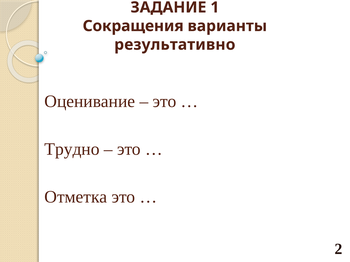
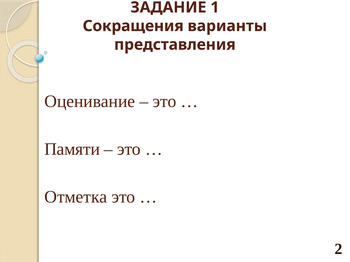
результативно: результативно -> представления
Трудно: Трудно -> Памяти
